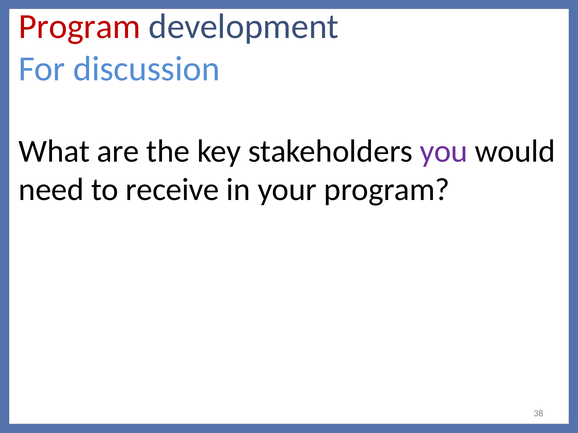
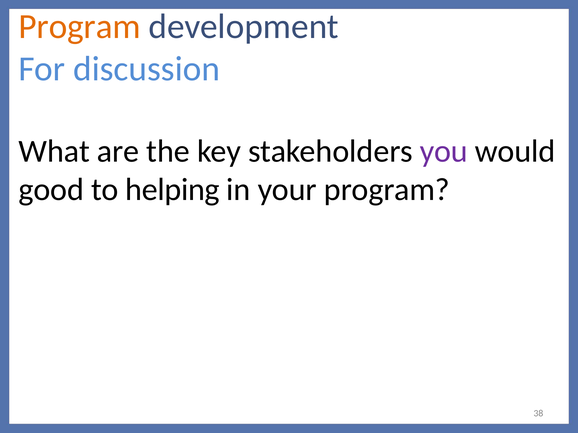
Program at (80, 27) colour: red -> orange
need: need -> good
receive: receive -> helping
